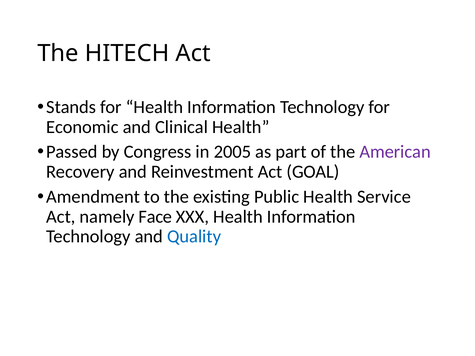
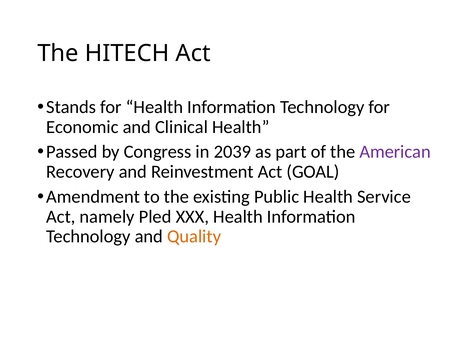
2005: 2005 -> 2039
Face: Face -> Pled
Quality colour: blue -> orange
